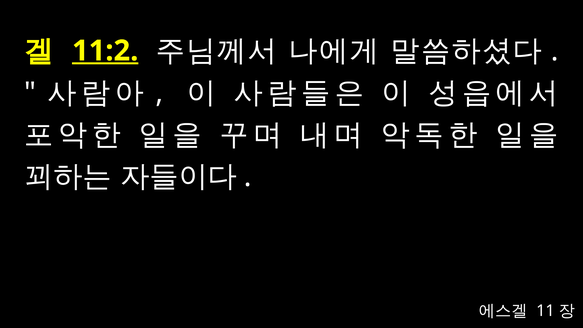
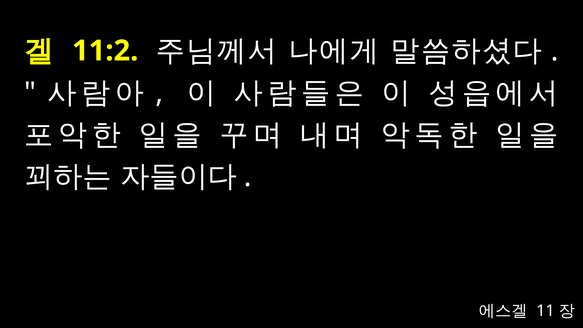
11:2 underline: present -> none
